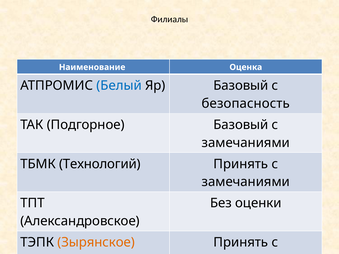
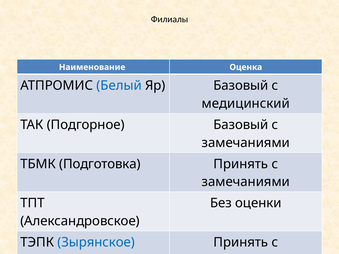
безопасность: безопасность -> медицинский
Технологий: Технологий -> Подготовка
Зырянское colour: orange -> blue
